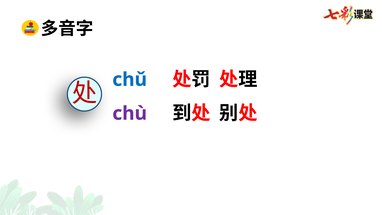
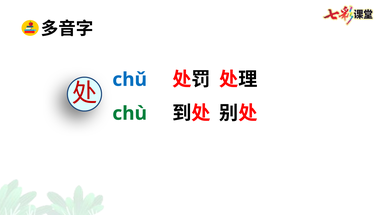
chù colour: purple -> green
